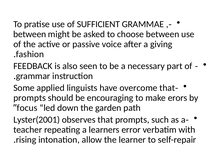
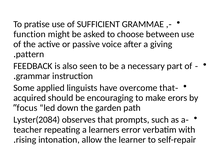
between at (30, 34): between -> function
fashion: fashion -> pattern
prompts at (30, 98): prompts -> acquired
Lyster(2001: Lyster(2001 -> Lyster(2084
